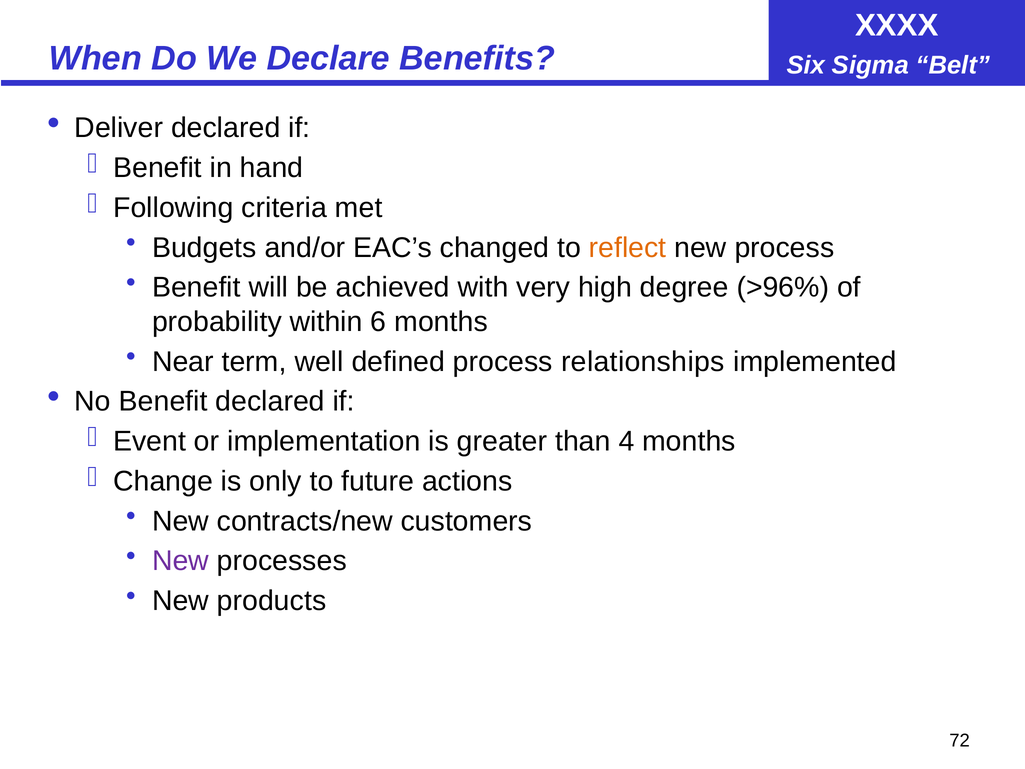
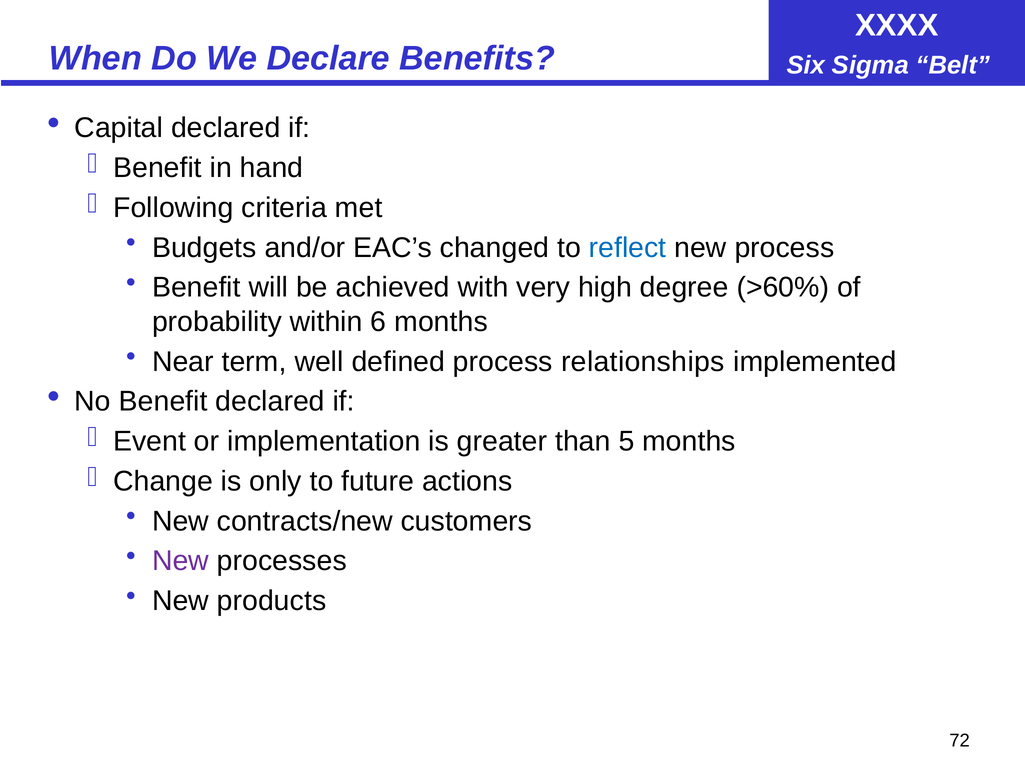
Deliver: Deliver -> Capital
reflect colour: orange -> blue
>96%: >96% -> >60%
4: 4 -> 5
